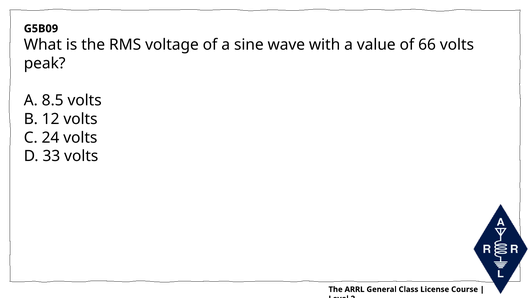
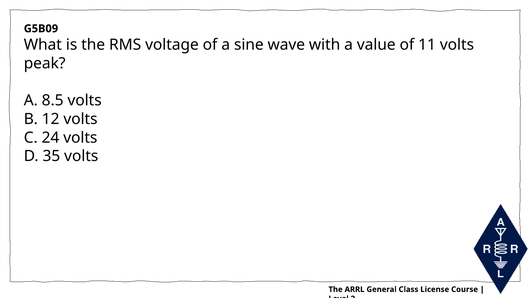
66: 66 -> 11
33: 33 -> 35
